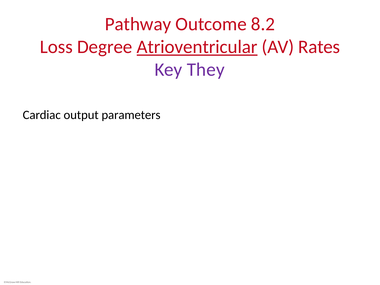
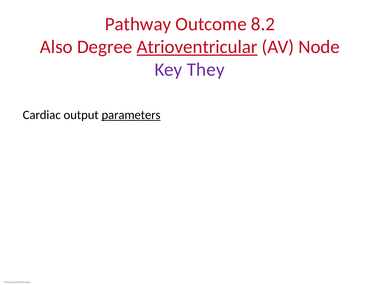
Loss: Loss -> Also
Rates: Rates -> Node
parameters underline: none -> present
